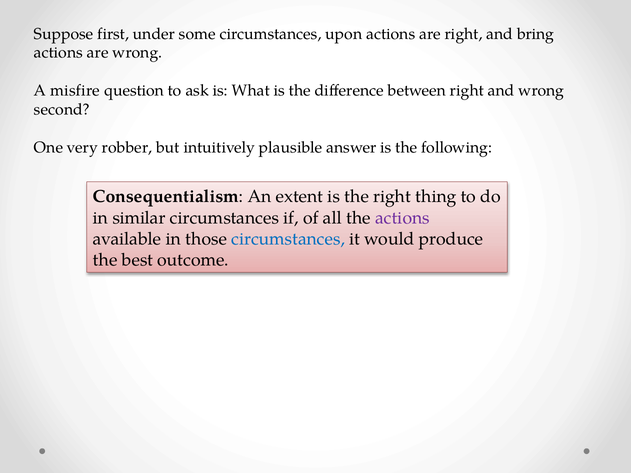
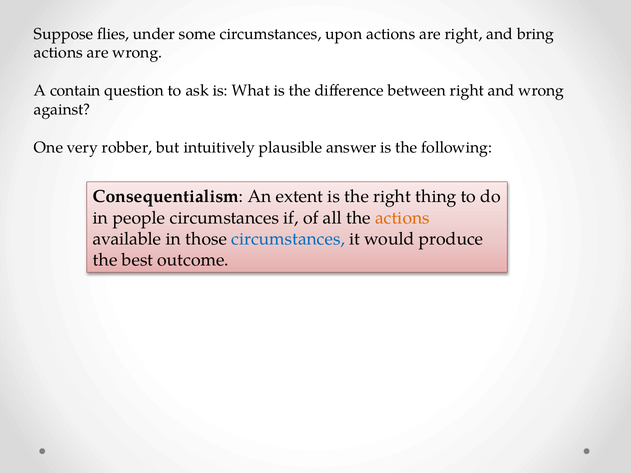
first: first -> flies
misfire: misfire -> contain
second: second -> against
similar: similar -> people
actions at (402, 218) colour: purple -> orange
